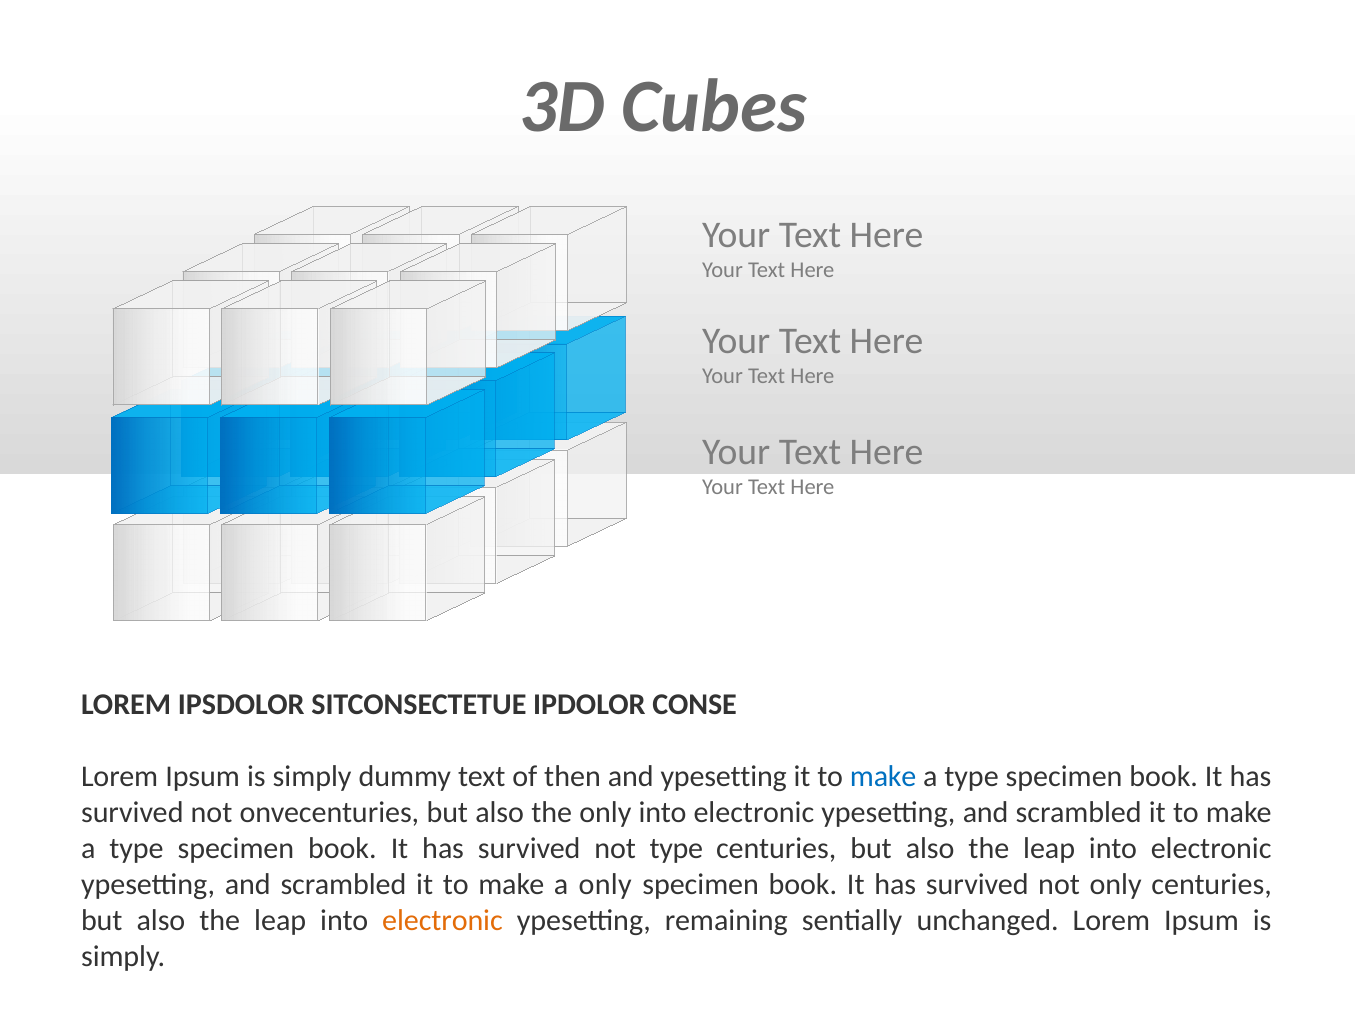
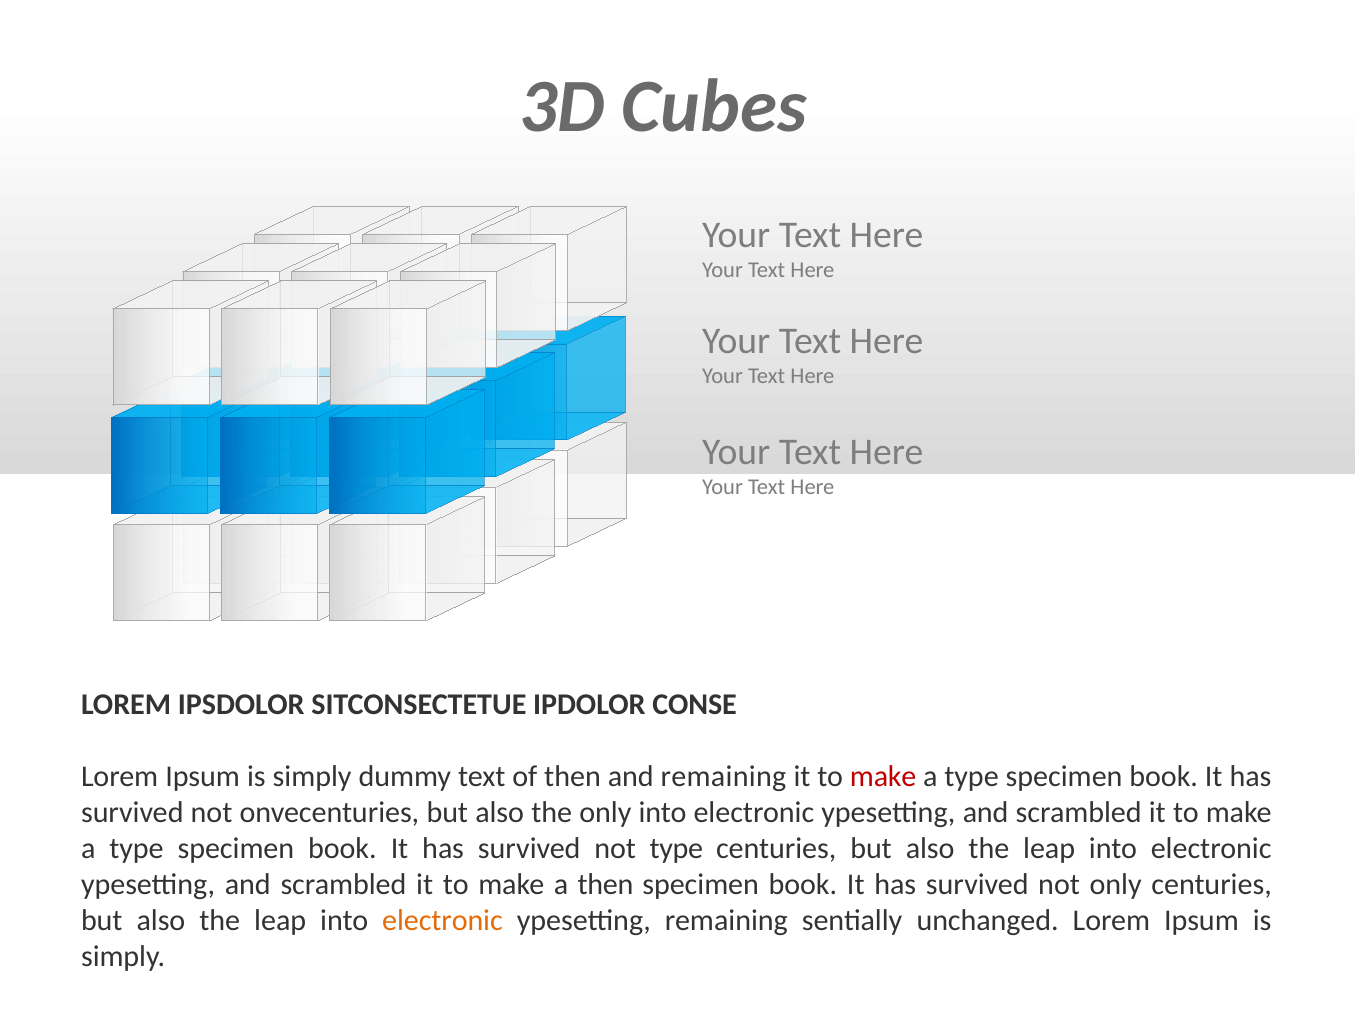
and ypesetting: ypesetting -> remaining
make at (883, 777) colour: blue -> red
a only: only -> then
